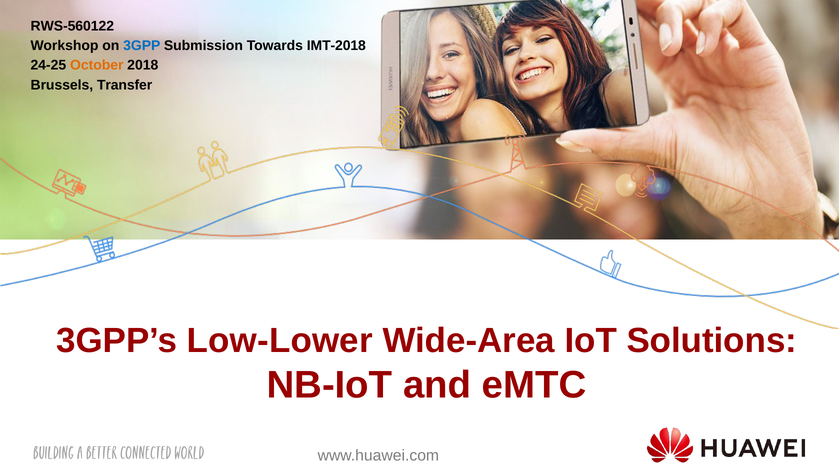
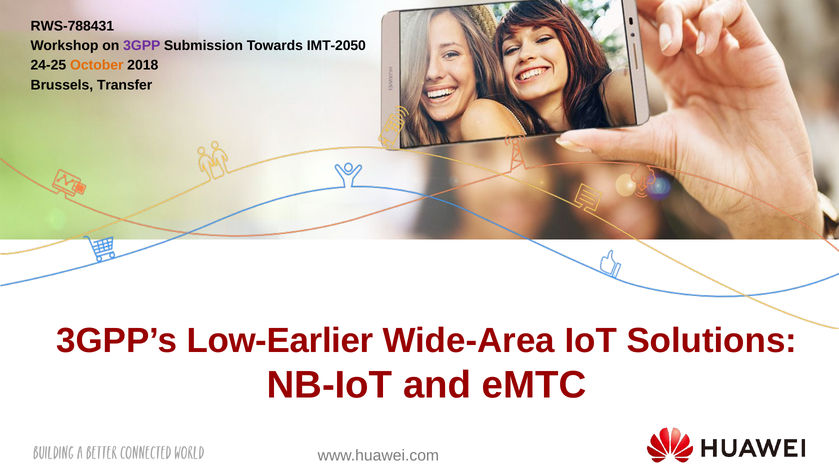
RWS-560122: RWS-560122 -> RWS-788431
3GPP colour: blue -> purple
IMT-2018: IMT-2018 -> IMT-2050
Low-Lower: Low-Lower -> Low-Earlier
